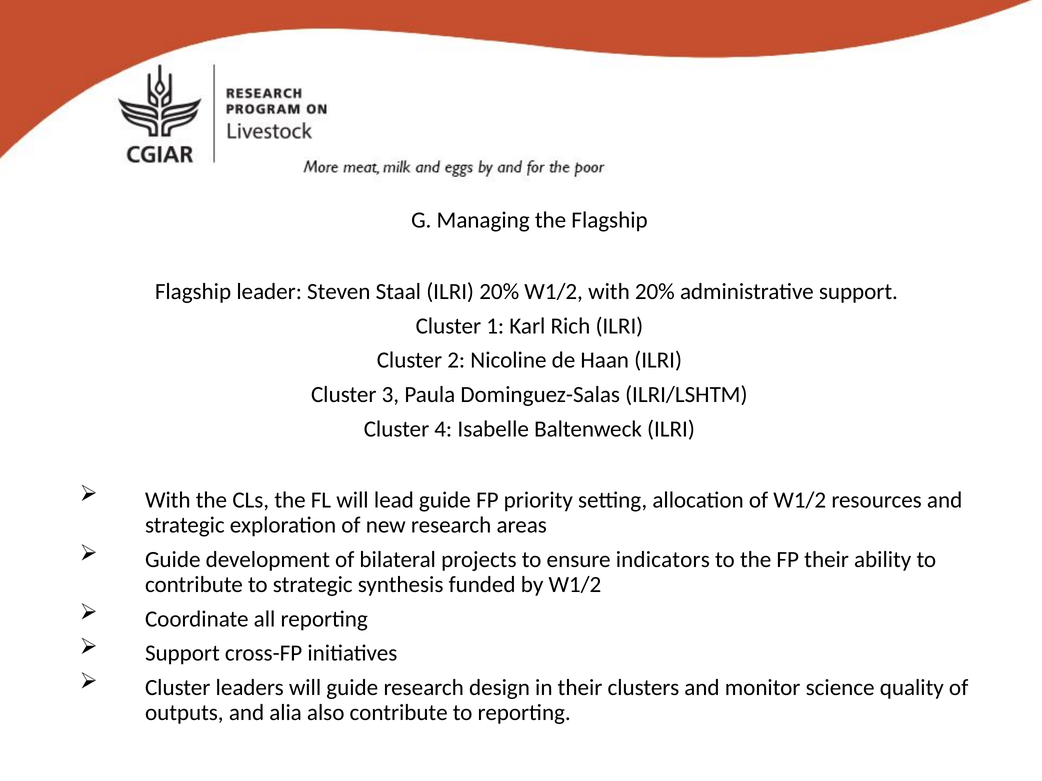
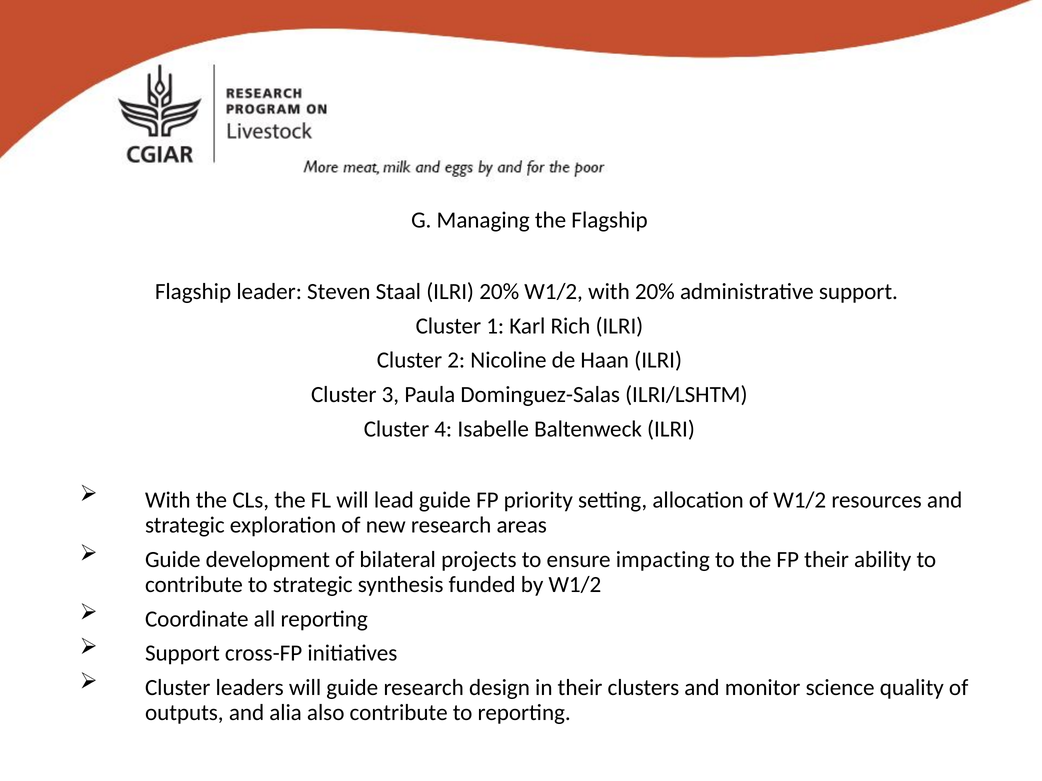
indicators: indicators -> impacting
